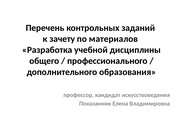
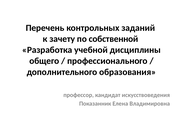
материалов: материалов -> собственной
